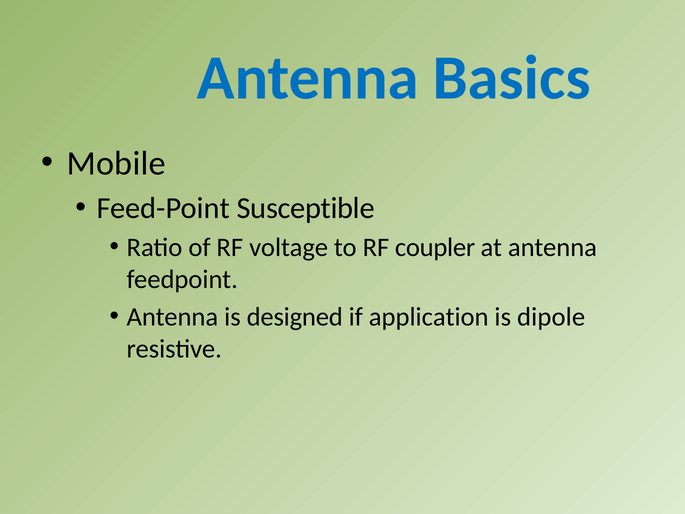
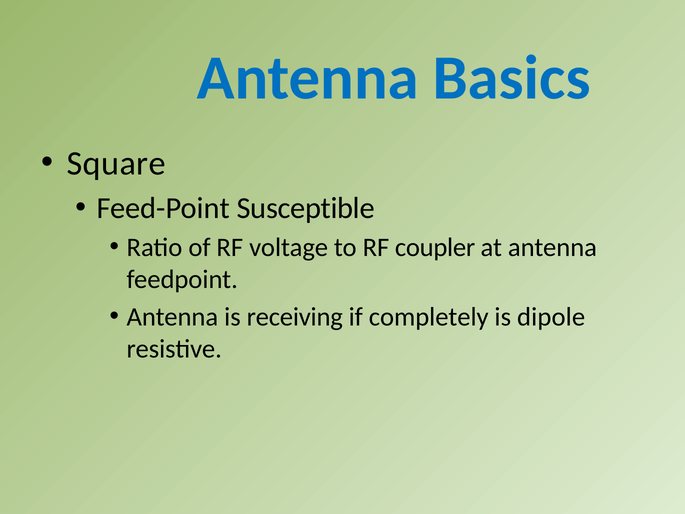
Mobile: Mobile -> Square
designed: designed -> receiving
application: application -> completely
